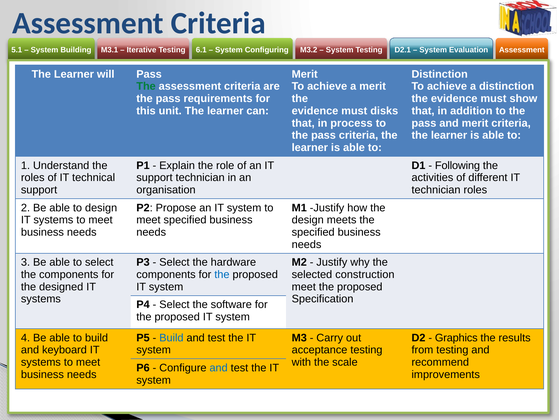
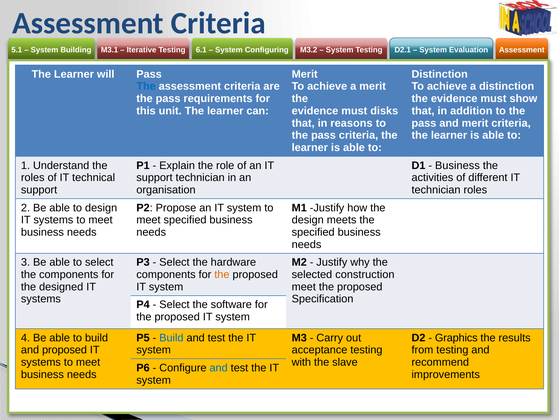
The at (146, 86) colour: green -> blue
process: process -> reasons
Following at (458, 165): Following -> Business
the at (222, 274) colour: blue -> orange
and keyboard: keyboard -> proposed
scale: scale -> slave
